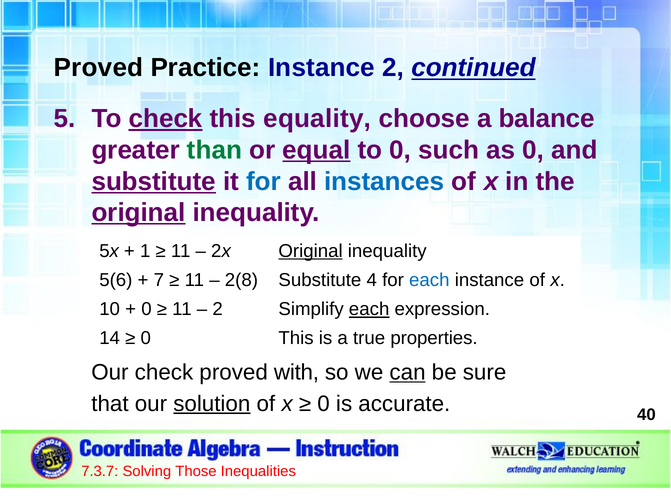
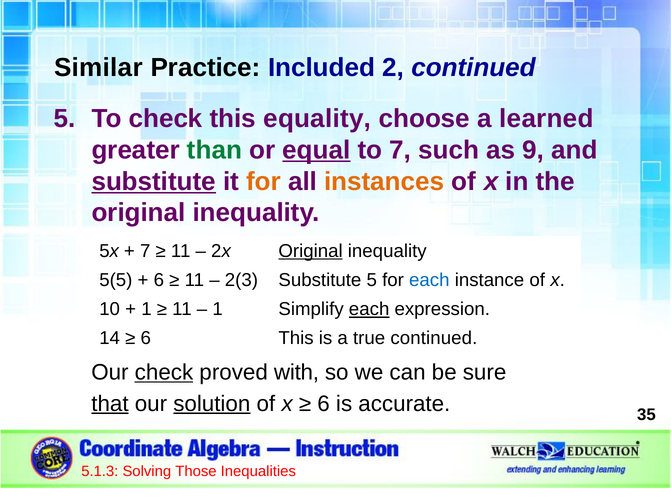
Proved at (99, 68): Proved -> Similar
Practice Instance: Instance -> Included
continued at (473, 68) underline: present -> none
check at (166, 119) underline: present -> none
balance: balance -> learned
to 0: 0 -> 7
as 0: 0 -> 9
for at (264, 182) colour: blue -> orange
instances colour: blue -> orange
original at (139, 213) underline: present -> none
1 at (145, 251): 1 -> 7
5(6: 5(6 -> 5(5
7 at (159, 280): 7 -> 6
2(8: 2(8 -> 2(3
Substitute 4: 4 -> 5
0 at (146, 309): 0 -> 1
2 at (218, 309): 2 -> 1
0 at (146, 338): 0 -> 6
true properties: properties -> continued
check at (164, 373) underline: none -> present
can underline: present -> none
that underline: none -> present
0 at (324, 404): 0 -> 6
40: 40 -> 35
7.3.7: 7.3.7 -> 5.1.3
